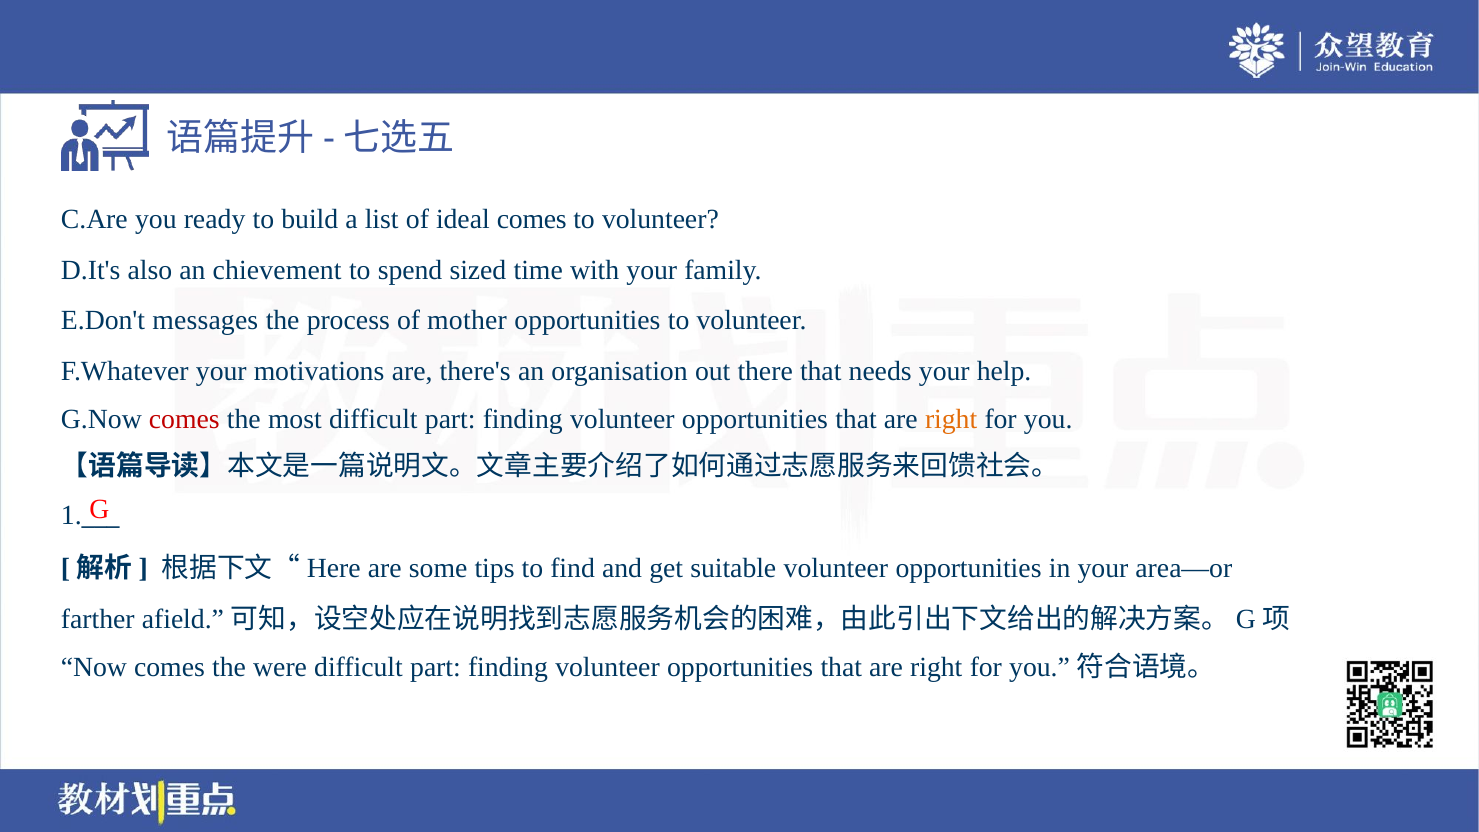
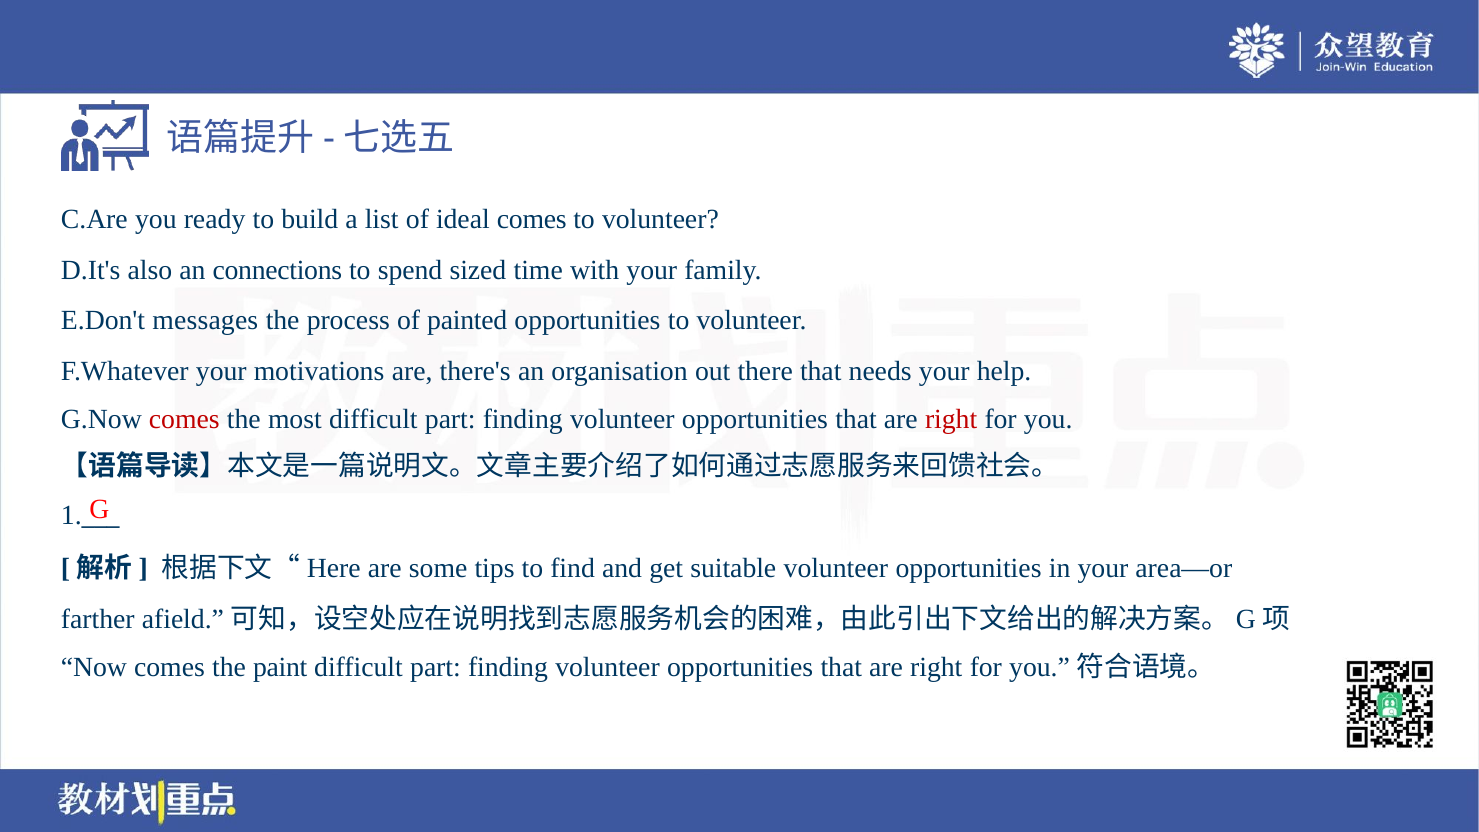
chievement: chievement -> connections
mother: mother -> painted
right at (951, 419) colour: orange -> red
were: were -> paint
